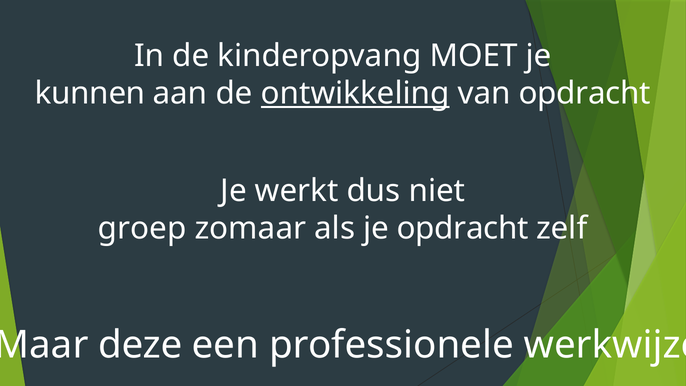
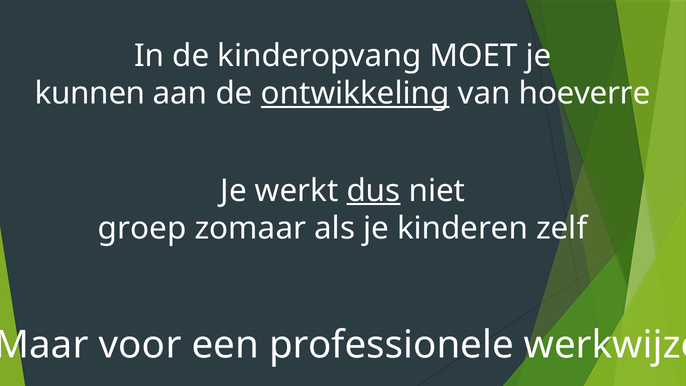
van opdracht: opdracht -> hoeverre
dus underline: none -> present
je opdracht: opdracht -> kinderen
deze: deze -> voor
